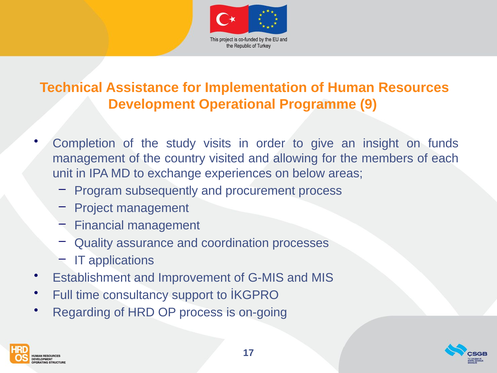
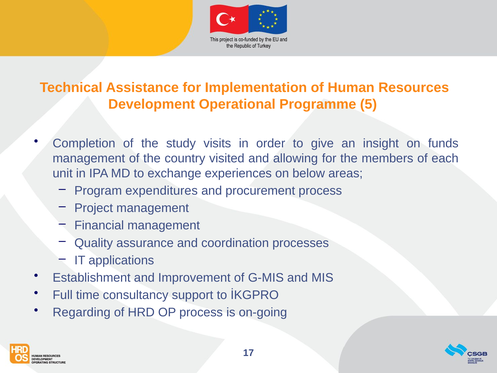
9: 9 -> 5
subsequently: subsequently -> expenditures
